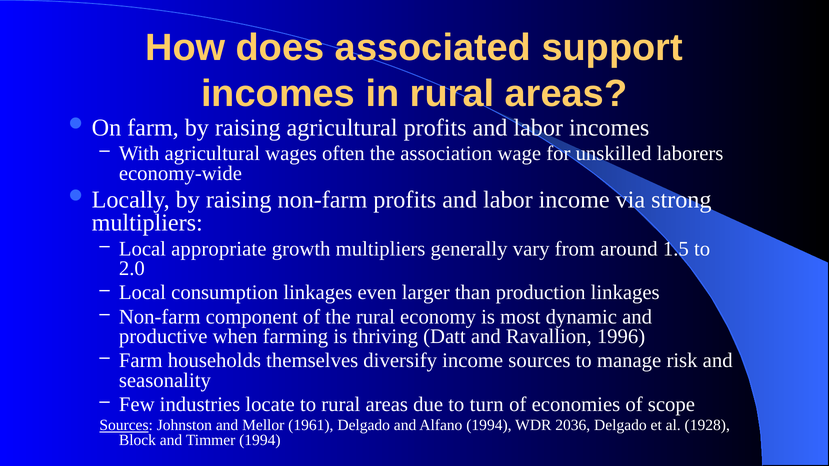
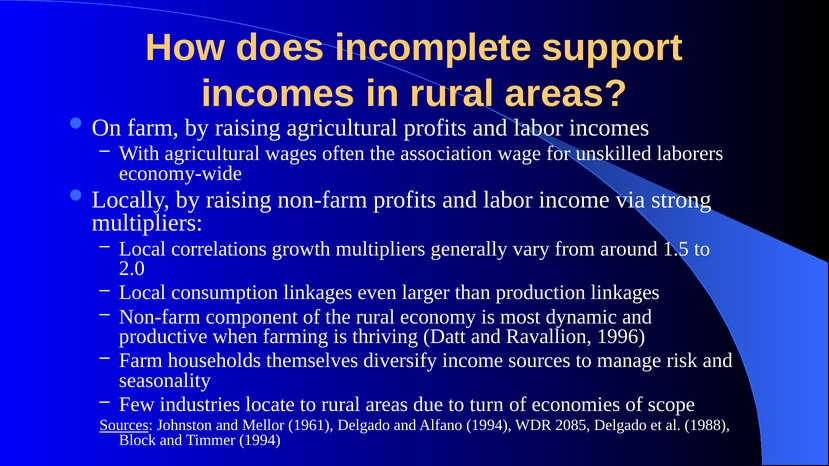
associated: associated -> incomplete
appropriate: appropriate -> correlations
2036: 2036 -> 2085
1928: 1928 -> 1988
